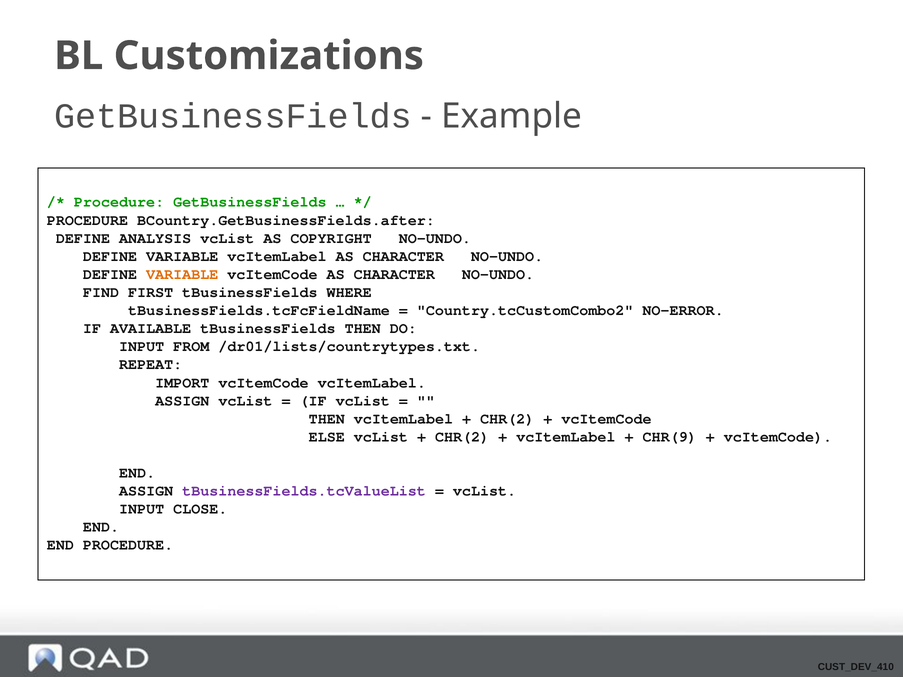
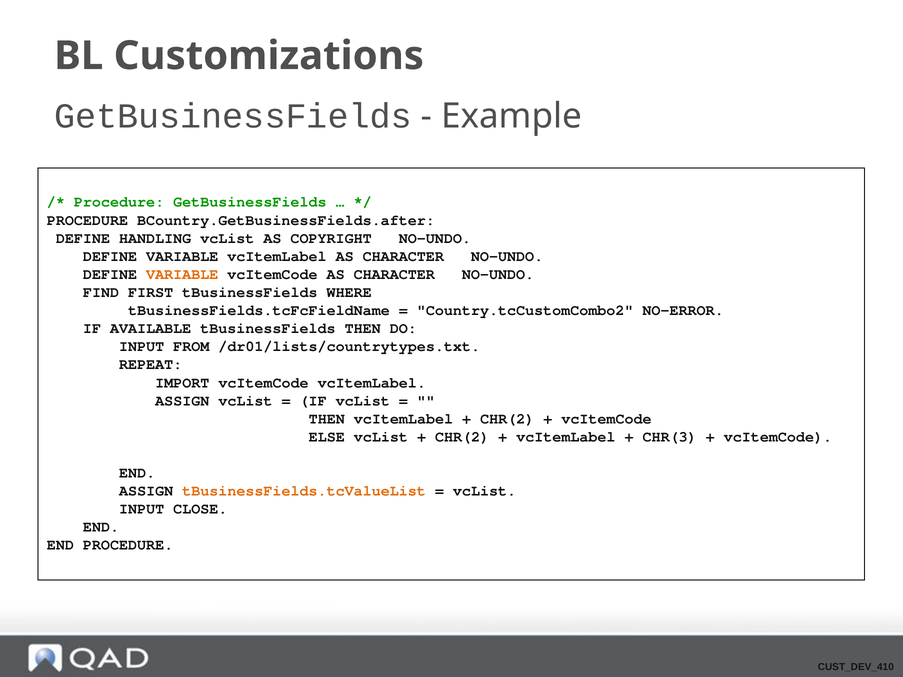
ANALYSIS: ANALYSIS -> HANDLING
CHR(9: CHR(9 -> CHR(3
tBusinessFields.tcValueList at (304, 491) colour: purple -> orange
